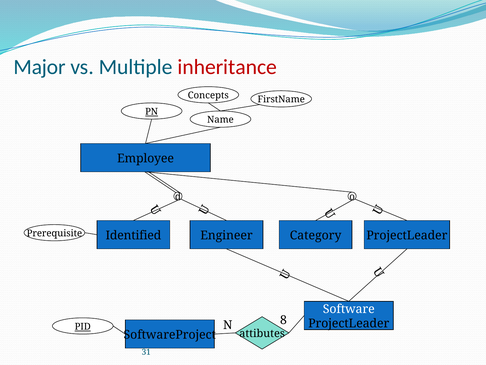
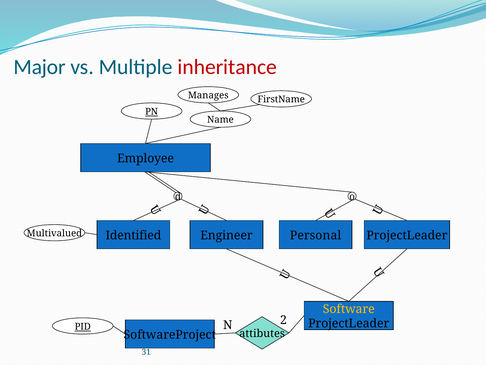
Concepts: Concepts -> Manages
Prerequisite: Prerequisite -> Multivalued
Category: Category -> Personal
Software colour: white -> yellow
8: 8 -> 2
